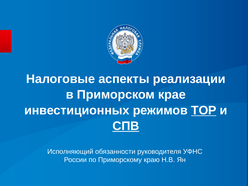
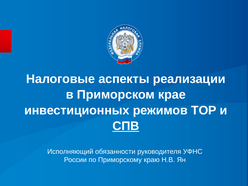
ТОР underline: present -> none
